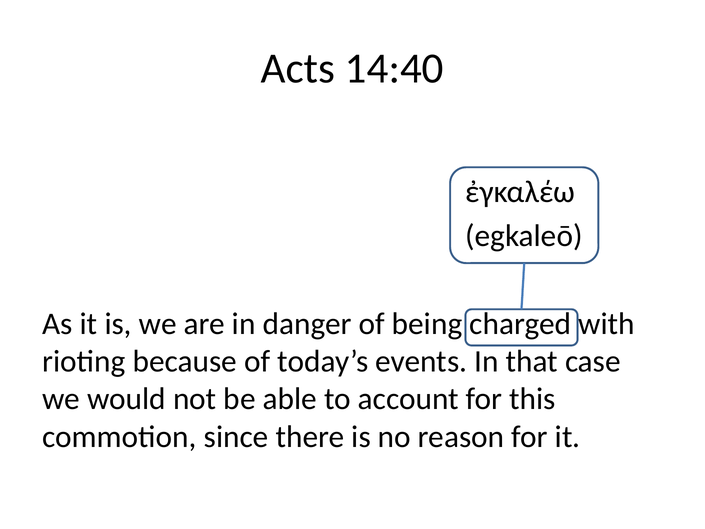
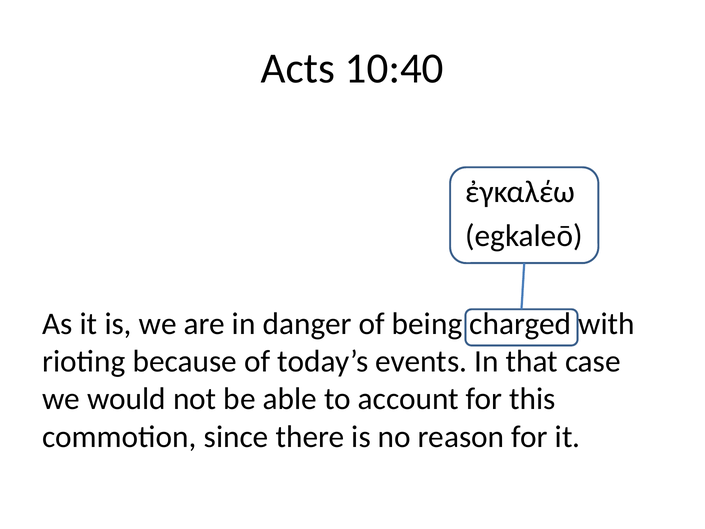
14:40: 14:40 -> 10:40
